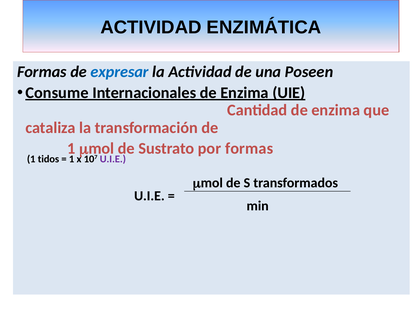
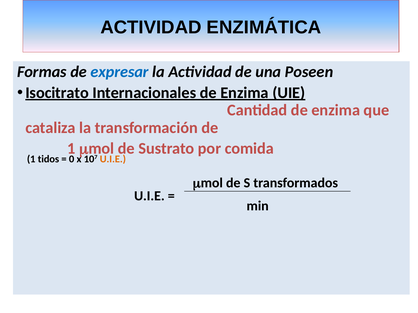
Consume: Consume -> Isocitrato
por formas: formas -> comida
1 at (72, 159): 1 -> 0
U.I.E at (113, 159) colour: purple -> orange
